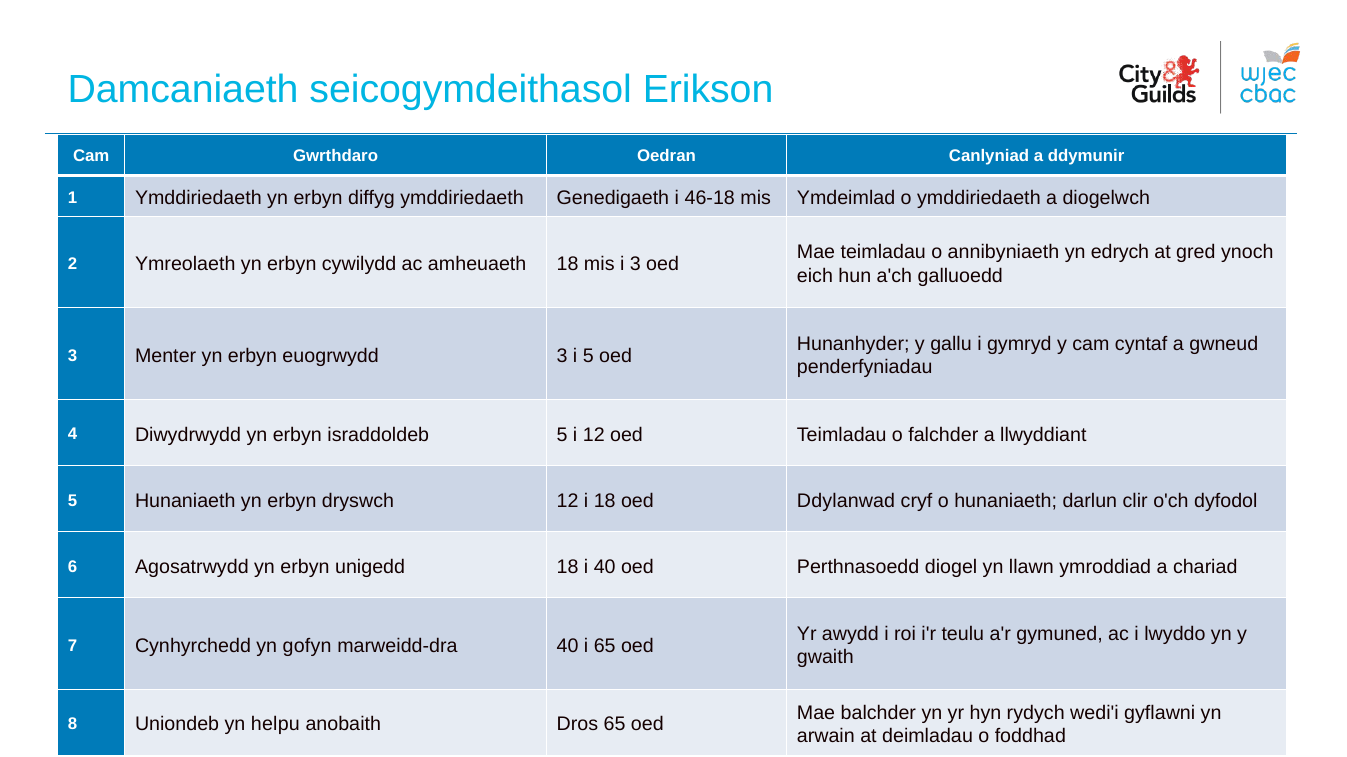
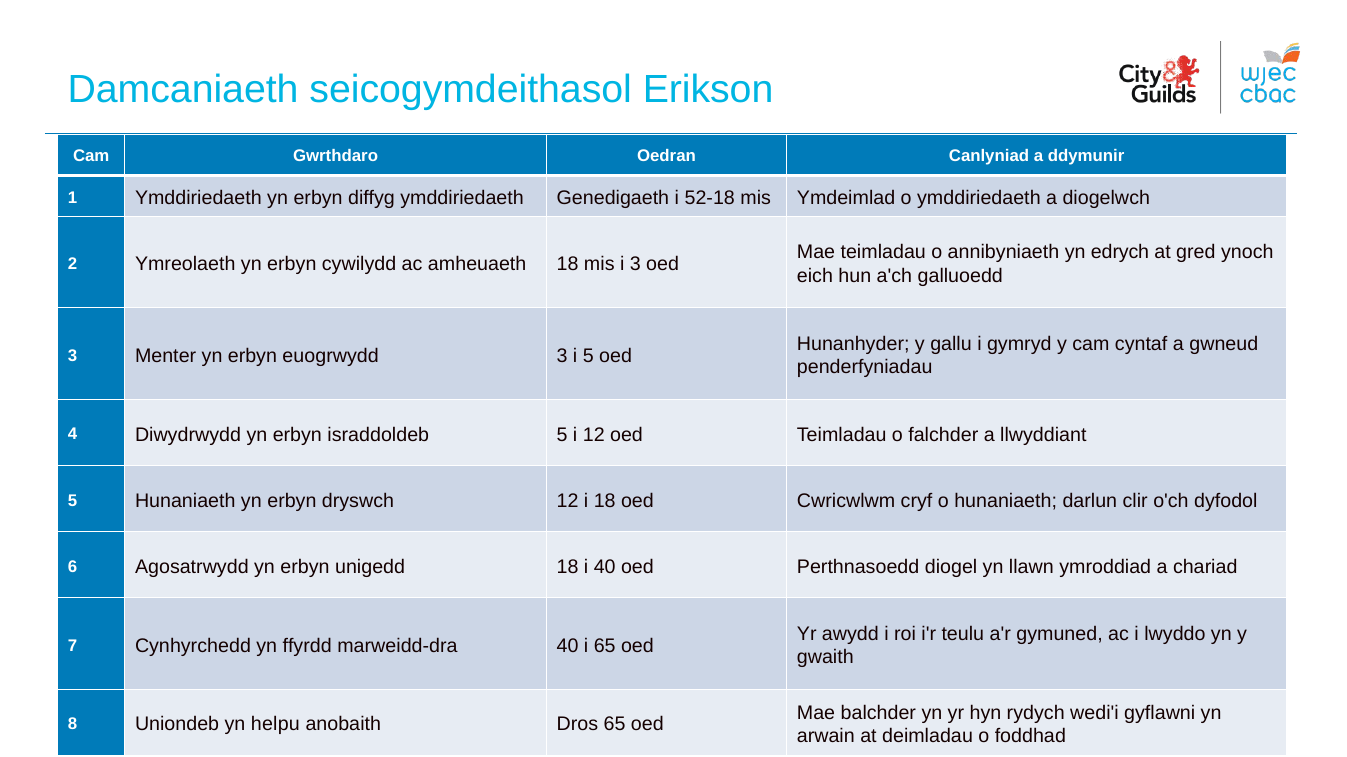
46-18: 46-18 -> 52-18
Ddylanwad: Ddylanwad -> Cwricwlwm
gofyn: gofyn -> ffyrdd
